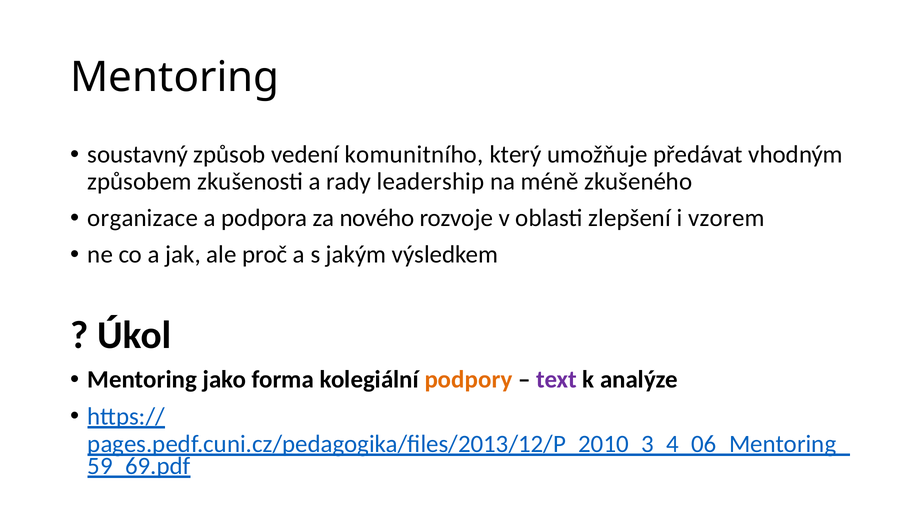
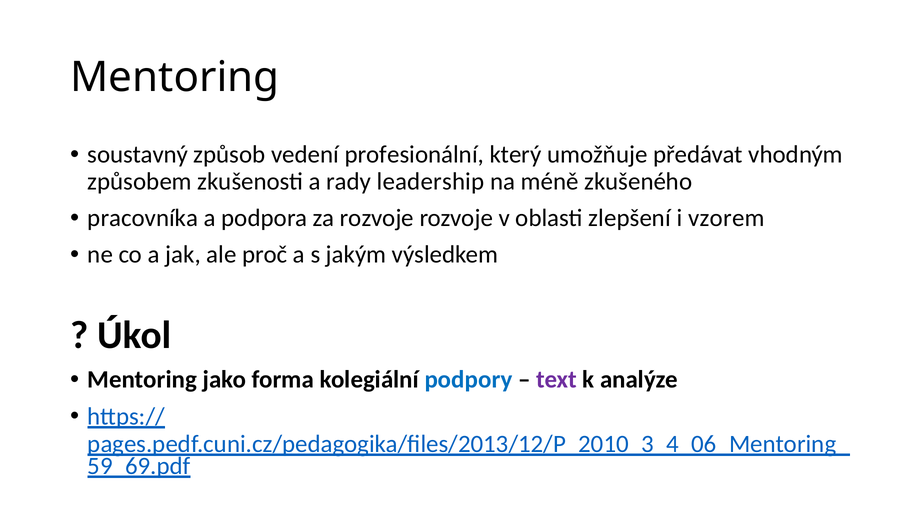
komunitního: komunitního -> profesionální
organizace: organizace -> pracovníka
za nového: nového -> rozvoje
podpory colour: orange -> blue
